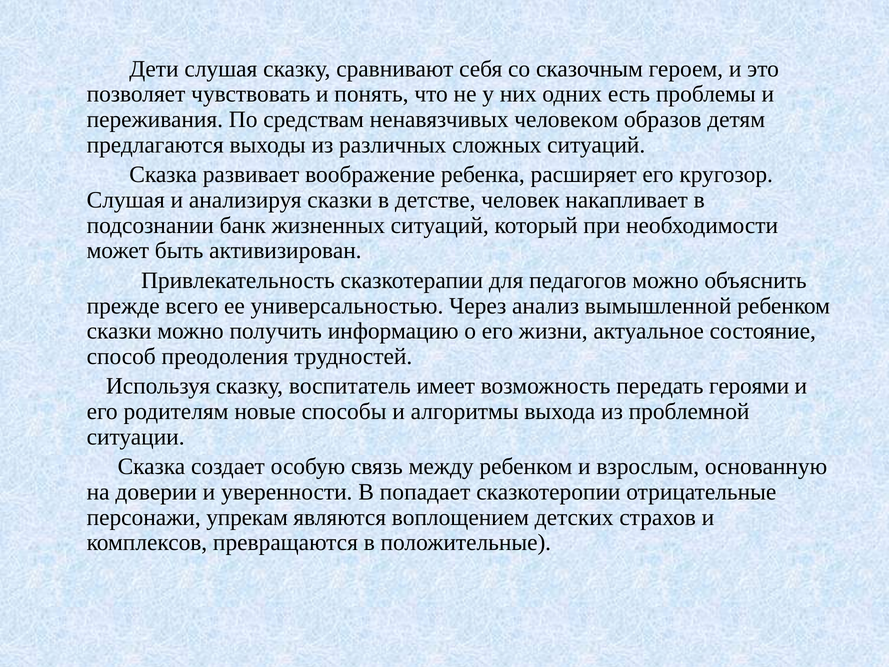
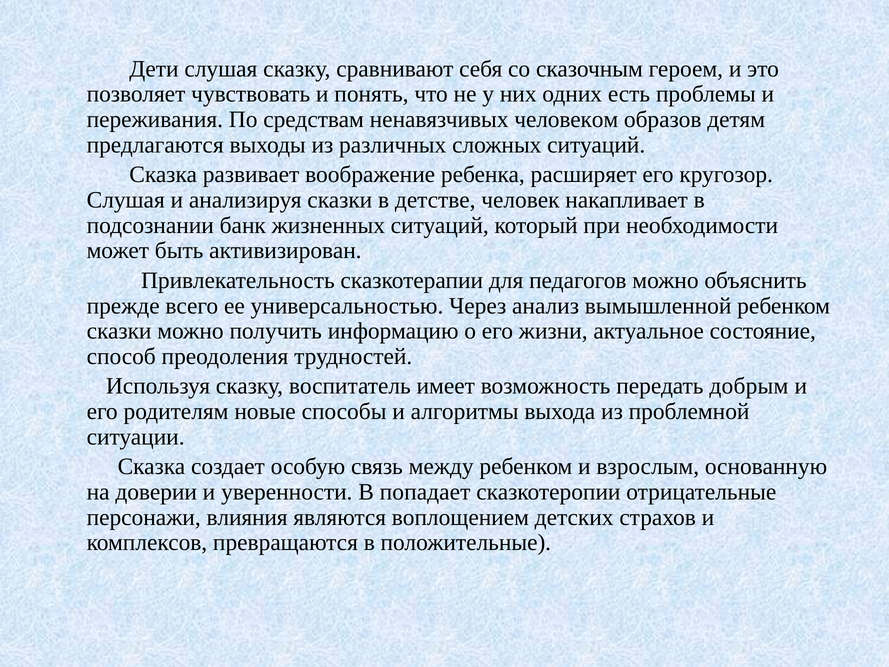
героями: героями -> добрым
упрекам: упрекам -> влияния
